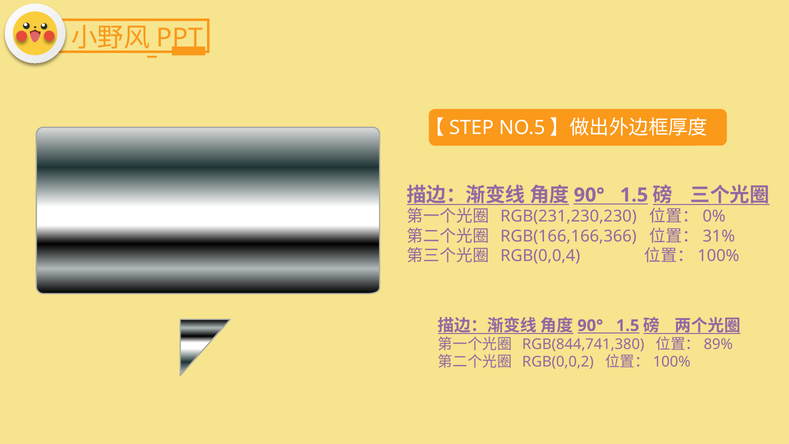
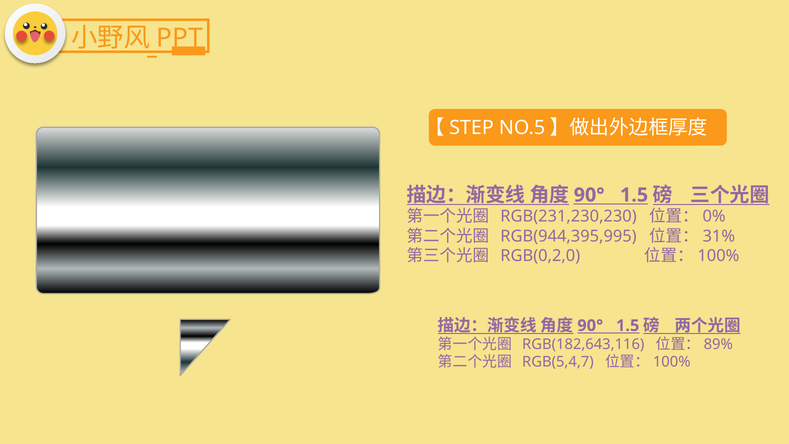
RGB(166,166,366: RGB(166,166,366 -> RGB(944,395,995
RGB(0,0,4: RGB(0,0,4 -> RGB(0,2,0
RGB(844,741,380: RGB(844,741,380 -> RGB(182,643,116
RGB(0,0,2: RGB(0,0,2 -> RGB(5,4,7
